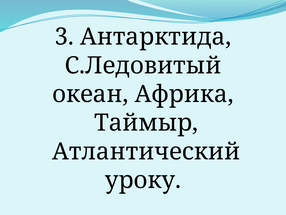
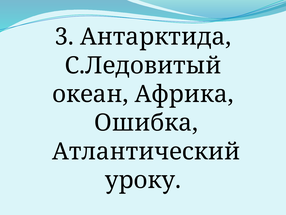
Таймыр: Таймыр -> Ошибка
